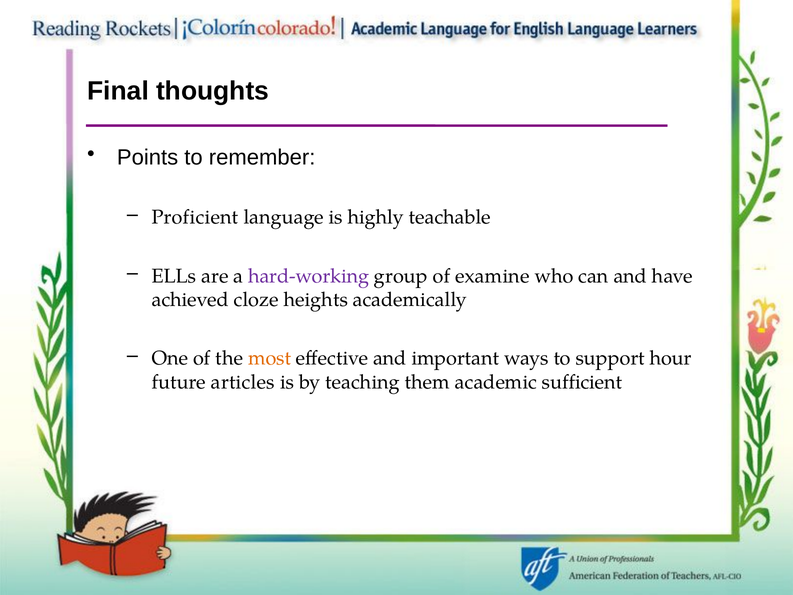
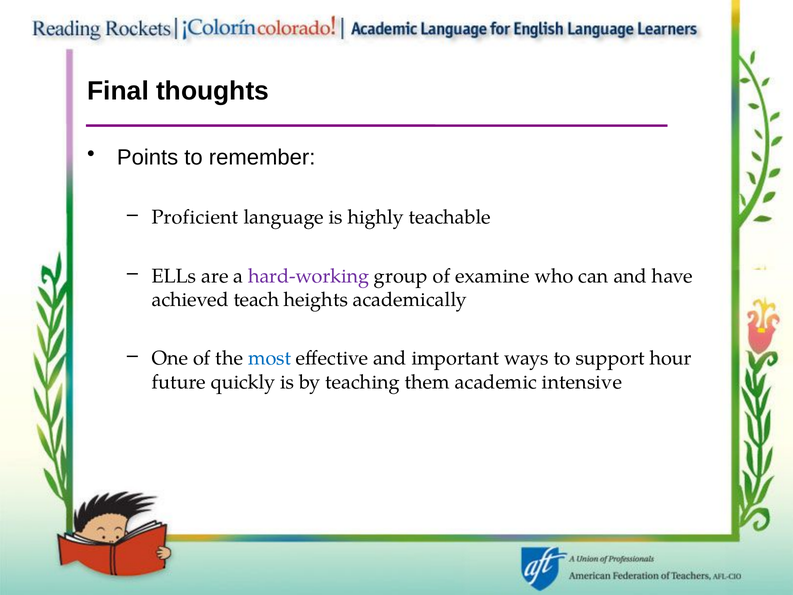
cloze: cloze -> teach
most colour: orange -> blue
articles: articles -> quickly
sufficient: sufficient -> intensive
